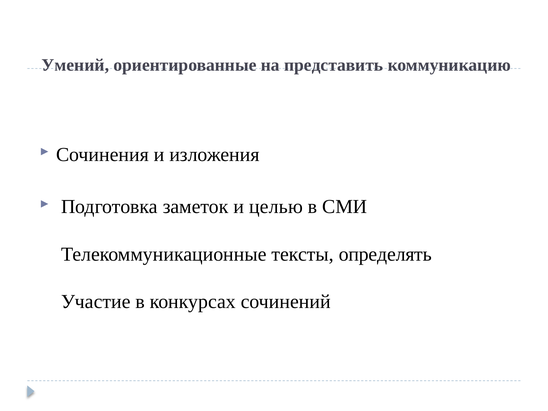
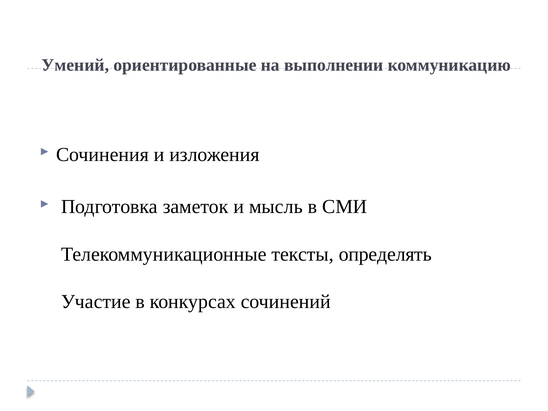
представить: представить -> выполнении
целью: целью -> мысль
